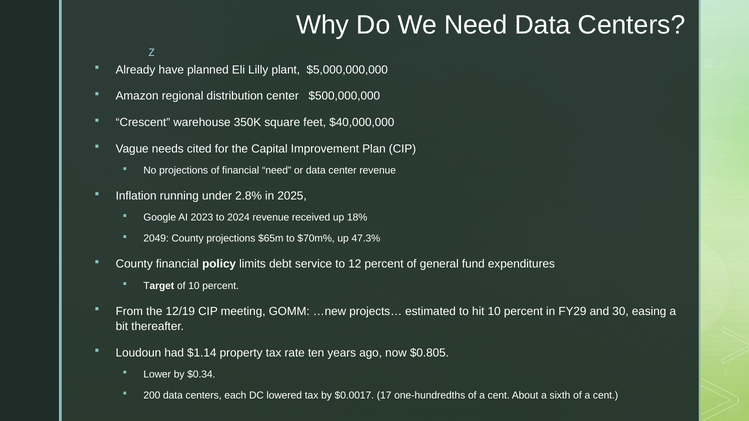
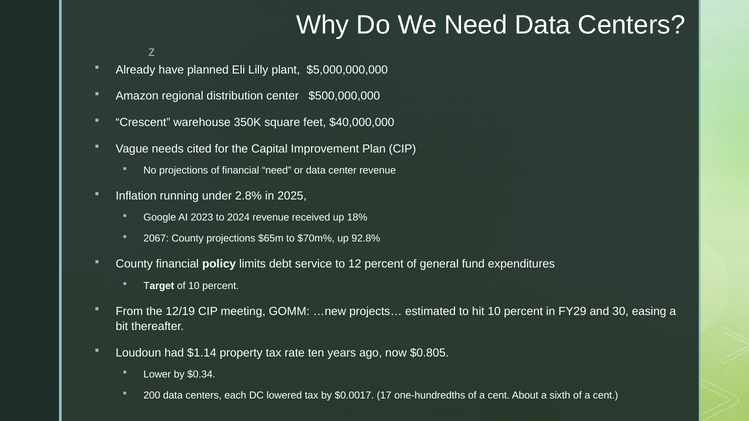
2049: 2049 -> 2067
47.3%: 47.3% -> 92.8%
